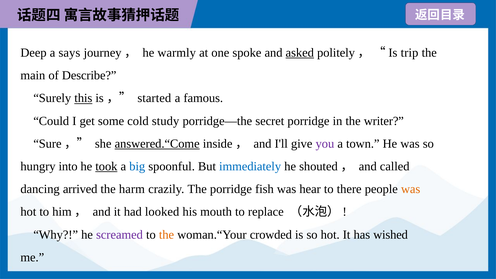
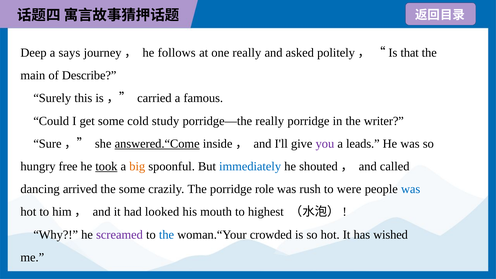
warmly: warmly -> follows
one spoke: spoke -> really
asked underline: present -> none
trip: trip -> that
this underline: present -> none
started: started -> carried
porridge—the secret: secret -> really
town: town -> leads
into: into -> free
big colour: blue -> orange
the harm: harm -> some
fish: fish -> role
hear: hear -> rush
there: there -> were
was at (411, 189) colour: orange -> blue
replace: replace -> highest
the at (167, 235) colour: orange -> blue
